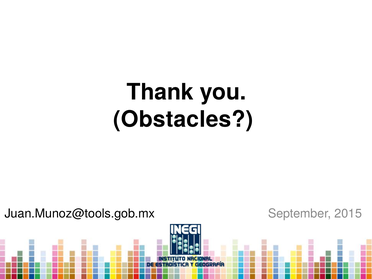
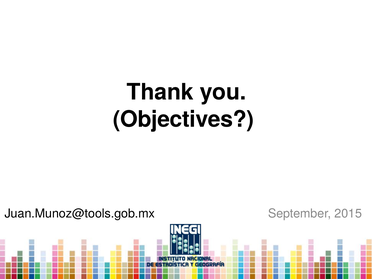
Obstacles: Obstacles -> Objectives
